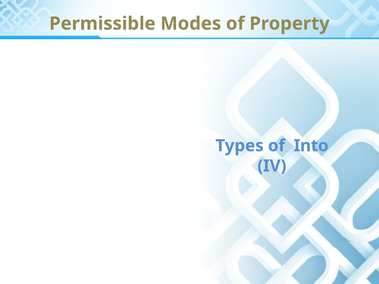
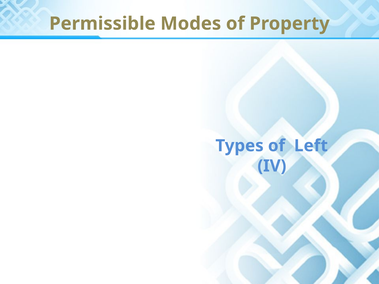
Into: Into -> Left
